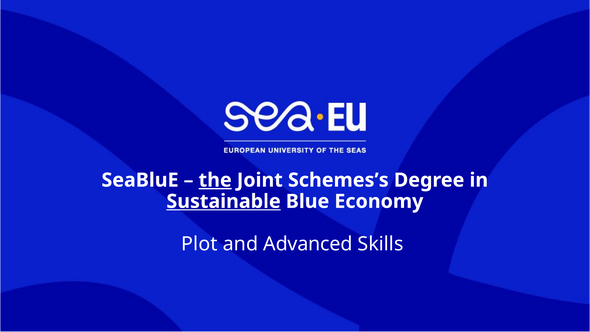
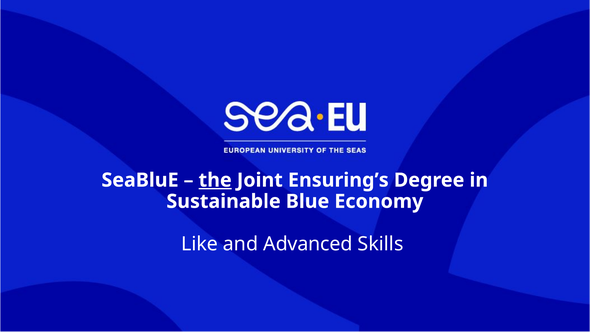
Schemes’s: Schemes’s -> Ensuring’s
Sustainable underline: present -> none
Plot: Plot -> Like
